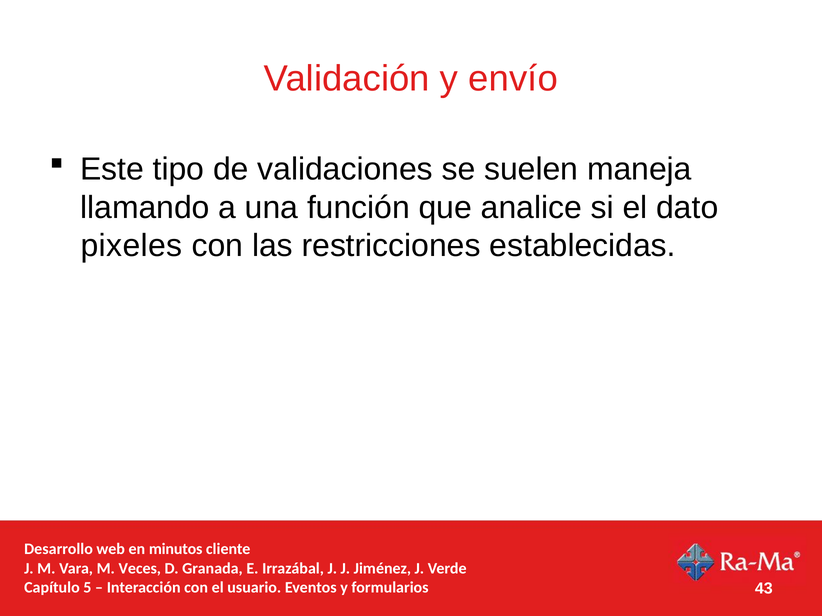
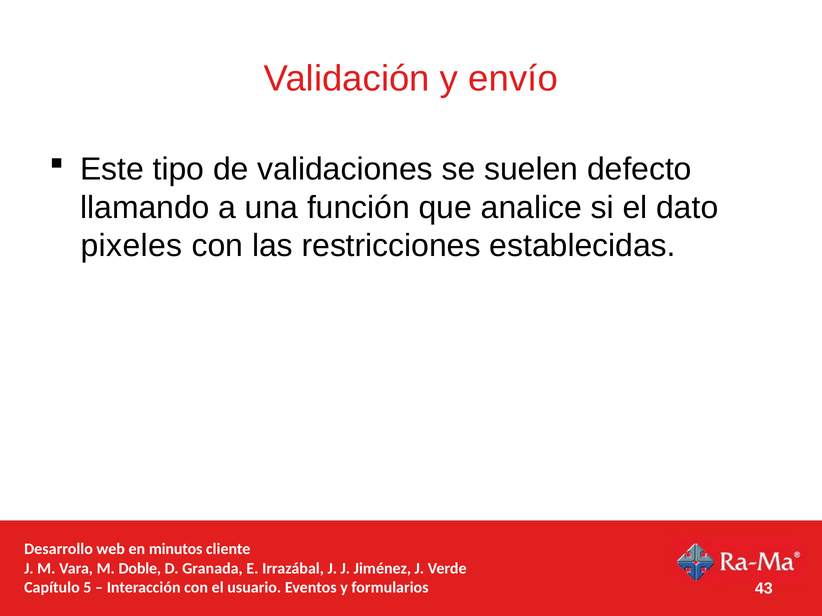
maneja: maneja -> defecto
Veces: Veces -> Doble
